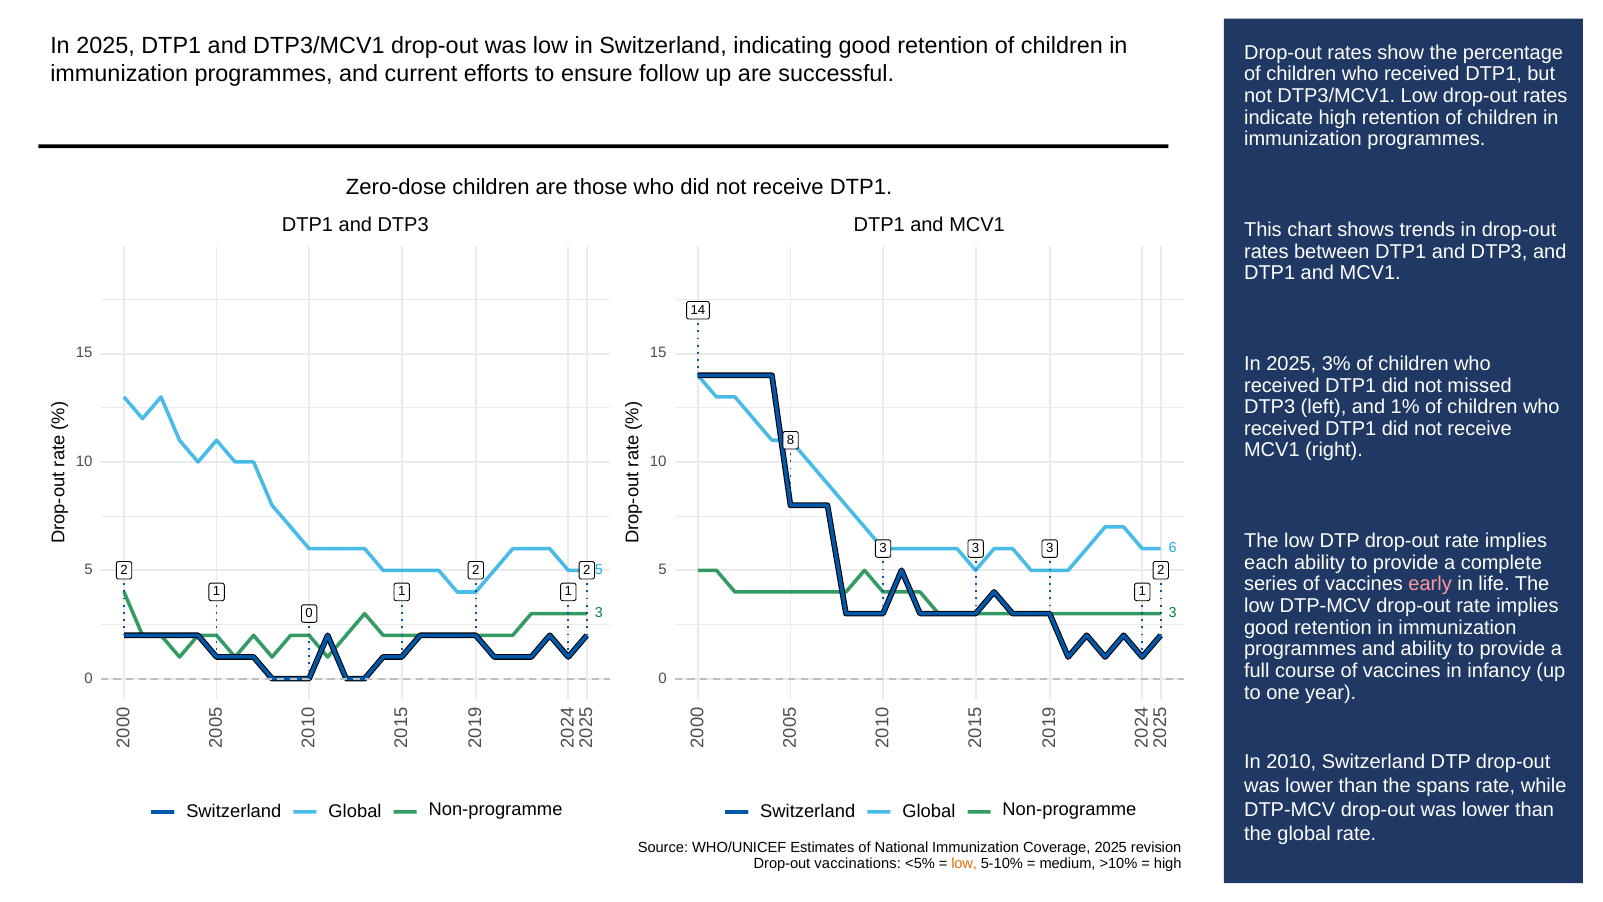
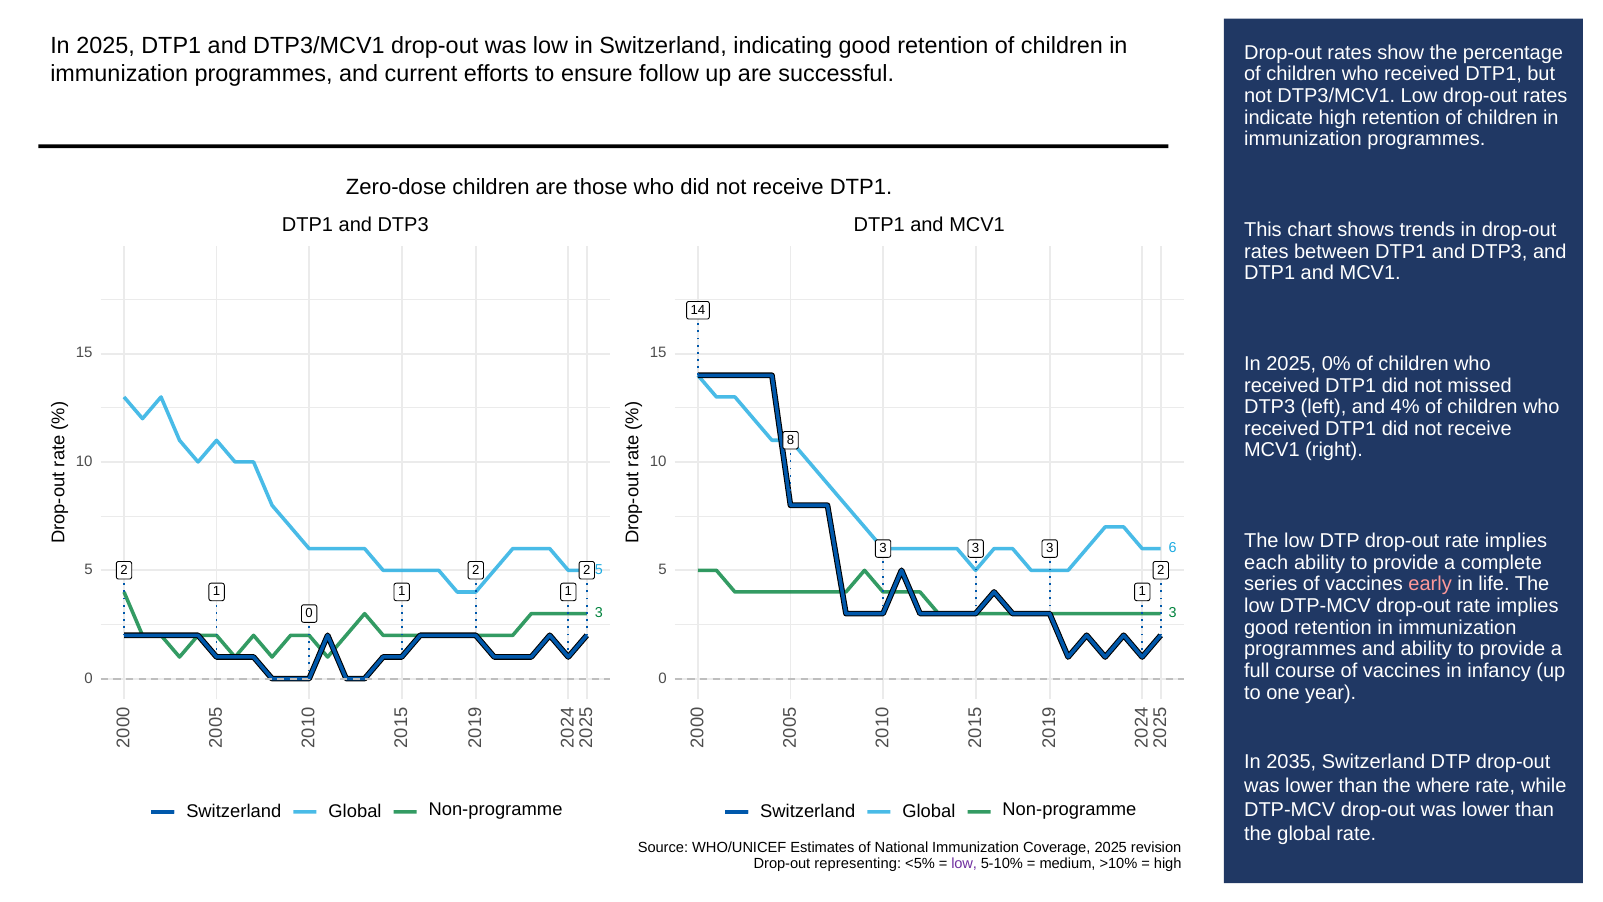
3%: 3% -> 0%
1%: 1% -> 4%
2010: 2010 -> 2035
spans: spans -> where
vaccinations: vaccinations -> representing
low at (964, 863) colour: orange -> purple
